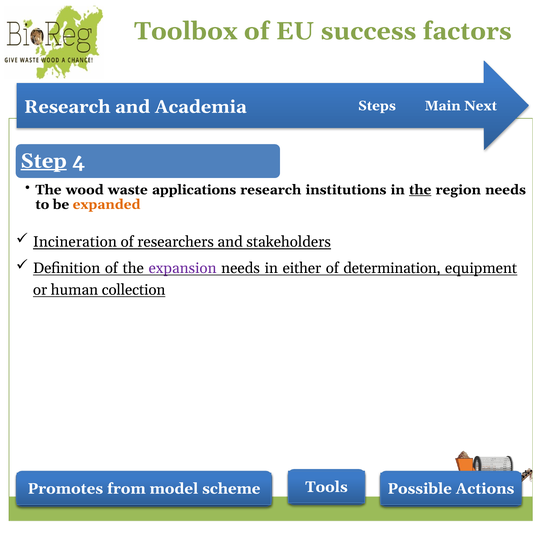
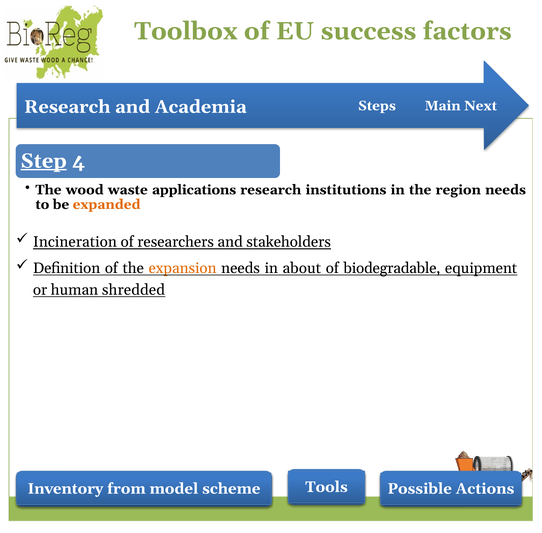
the at (420, 190) underline: present -> none
expansion colour: purple -> orange
either: either -> about
determination: determination -> biodegradable
collection: collection -> shredded
Promotes: Promotes -> Inventory
